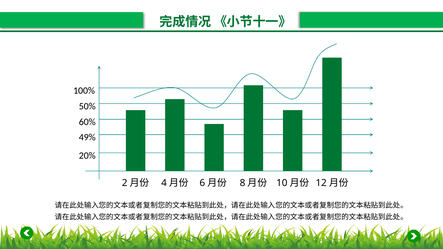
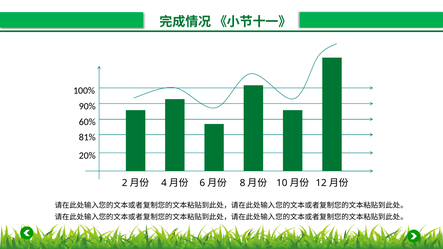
50%: 50% -> 90%
49%: 49% -> 81%
